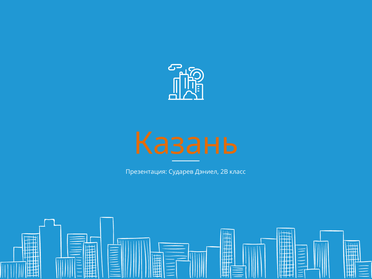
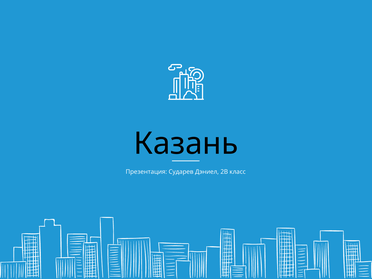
Казань colour: orange -> black
